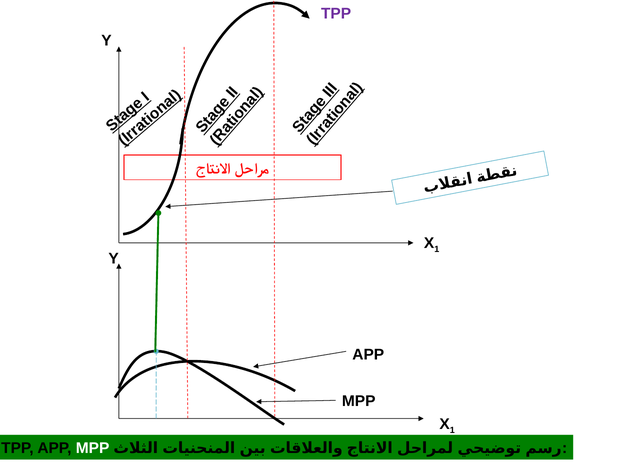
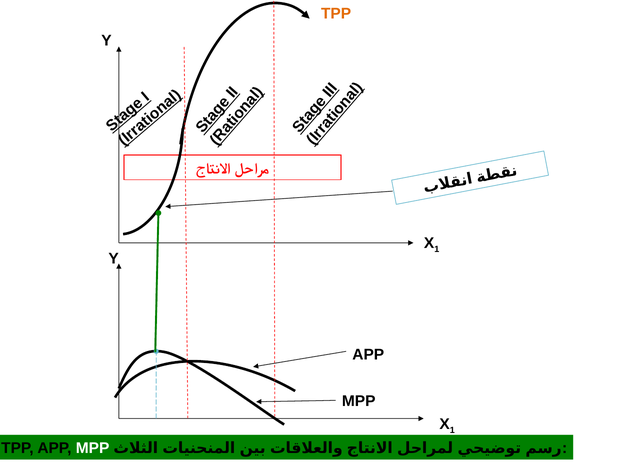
TPP at (336, 13) colour: purple -> orange
